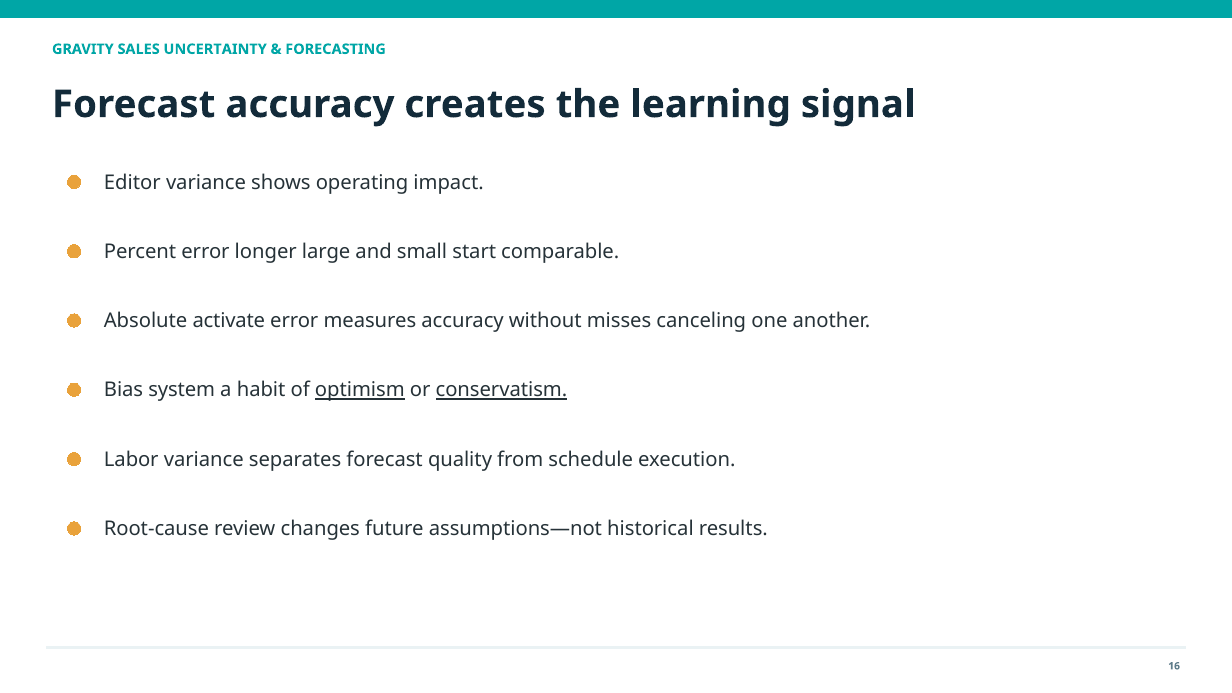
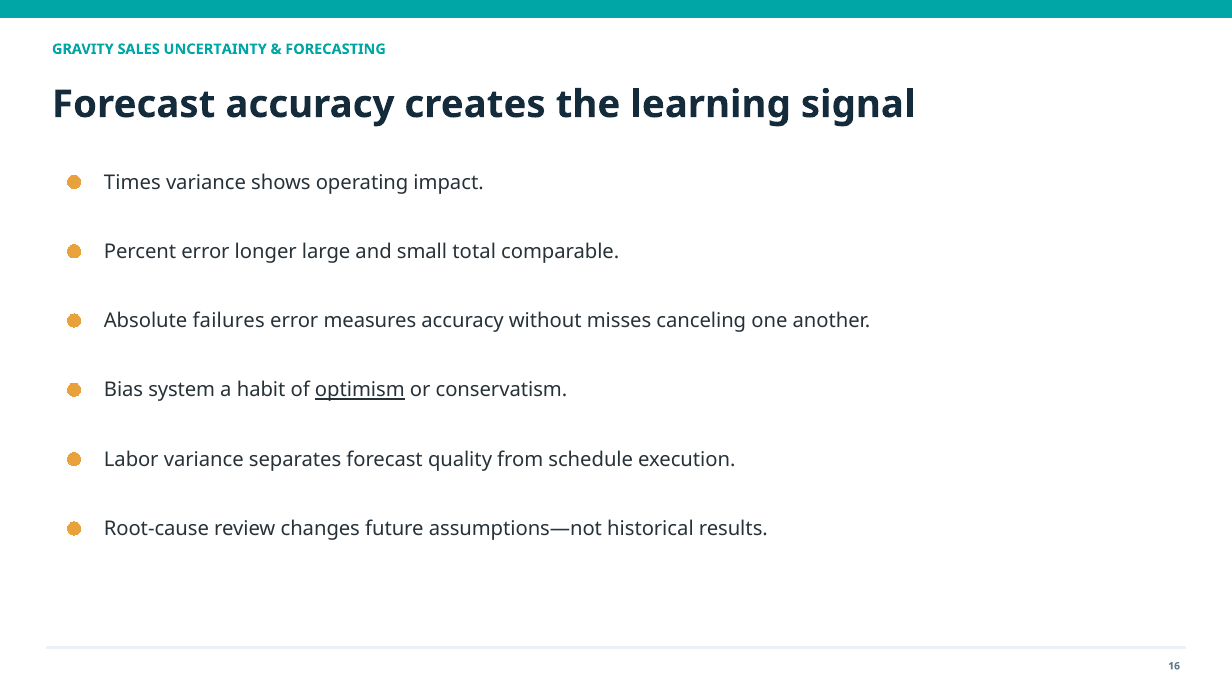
Editor: Editor -> Times
start: start -> total
activate: activate -> failures
conservatism underline: present -> none
